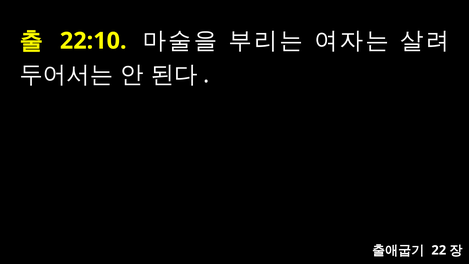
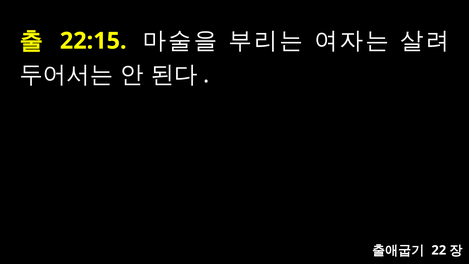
22:10: 22:10 -> 22:15
